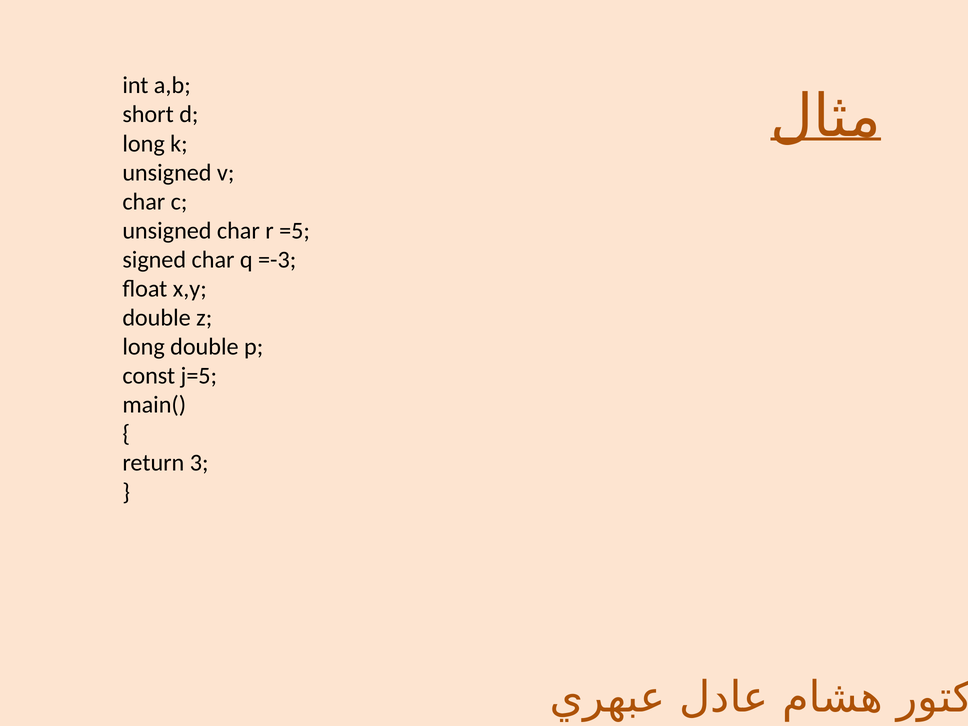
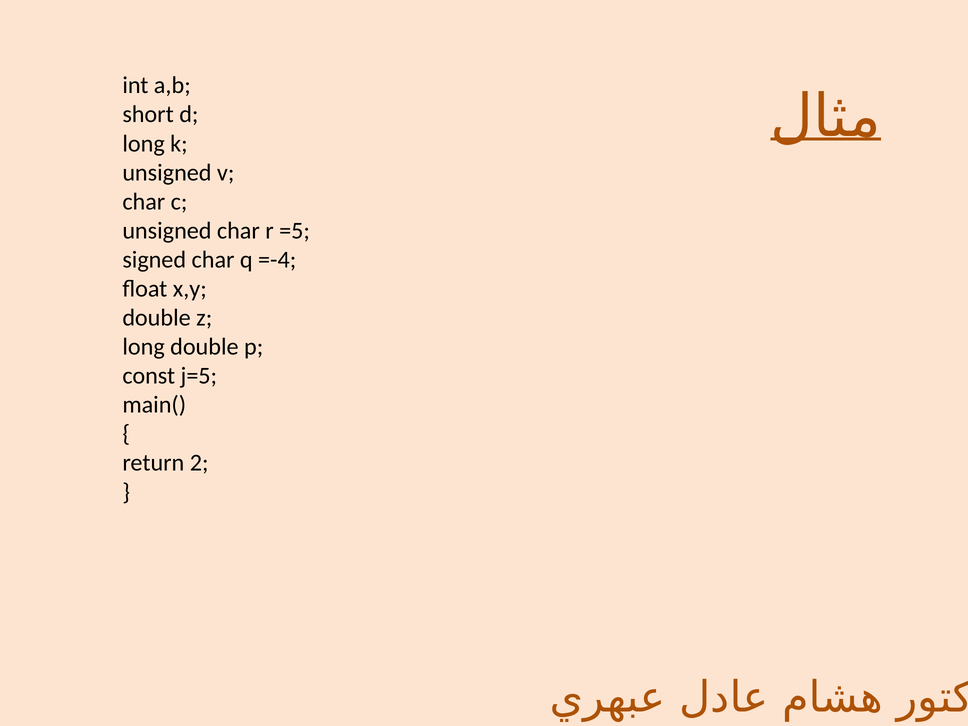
=-3: =-3 -> =-4
3: 3 -> 2
